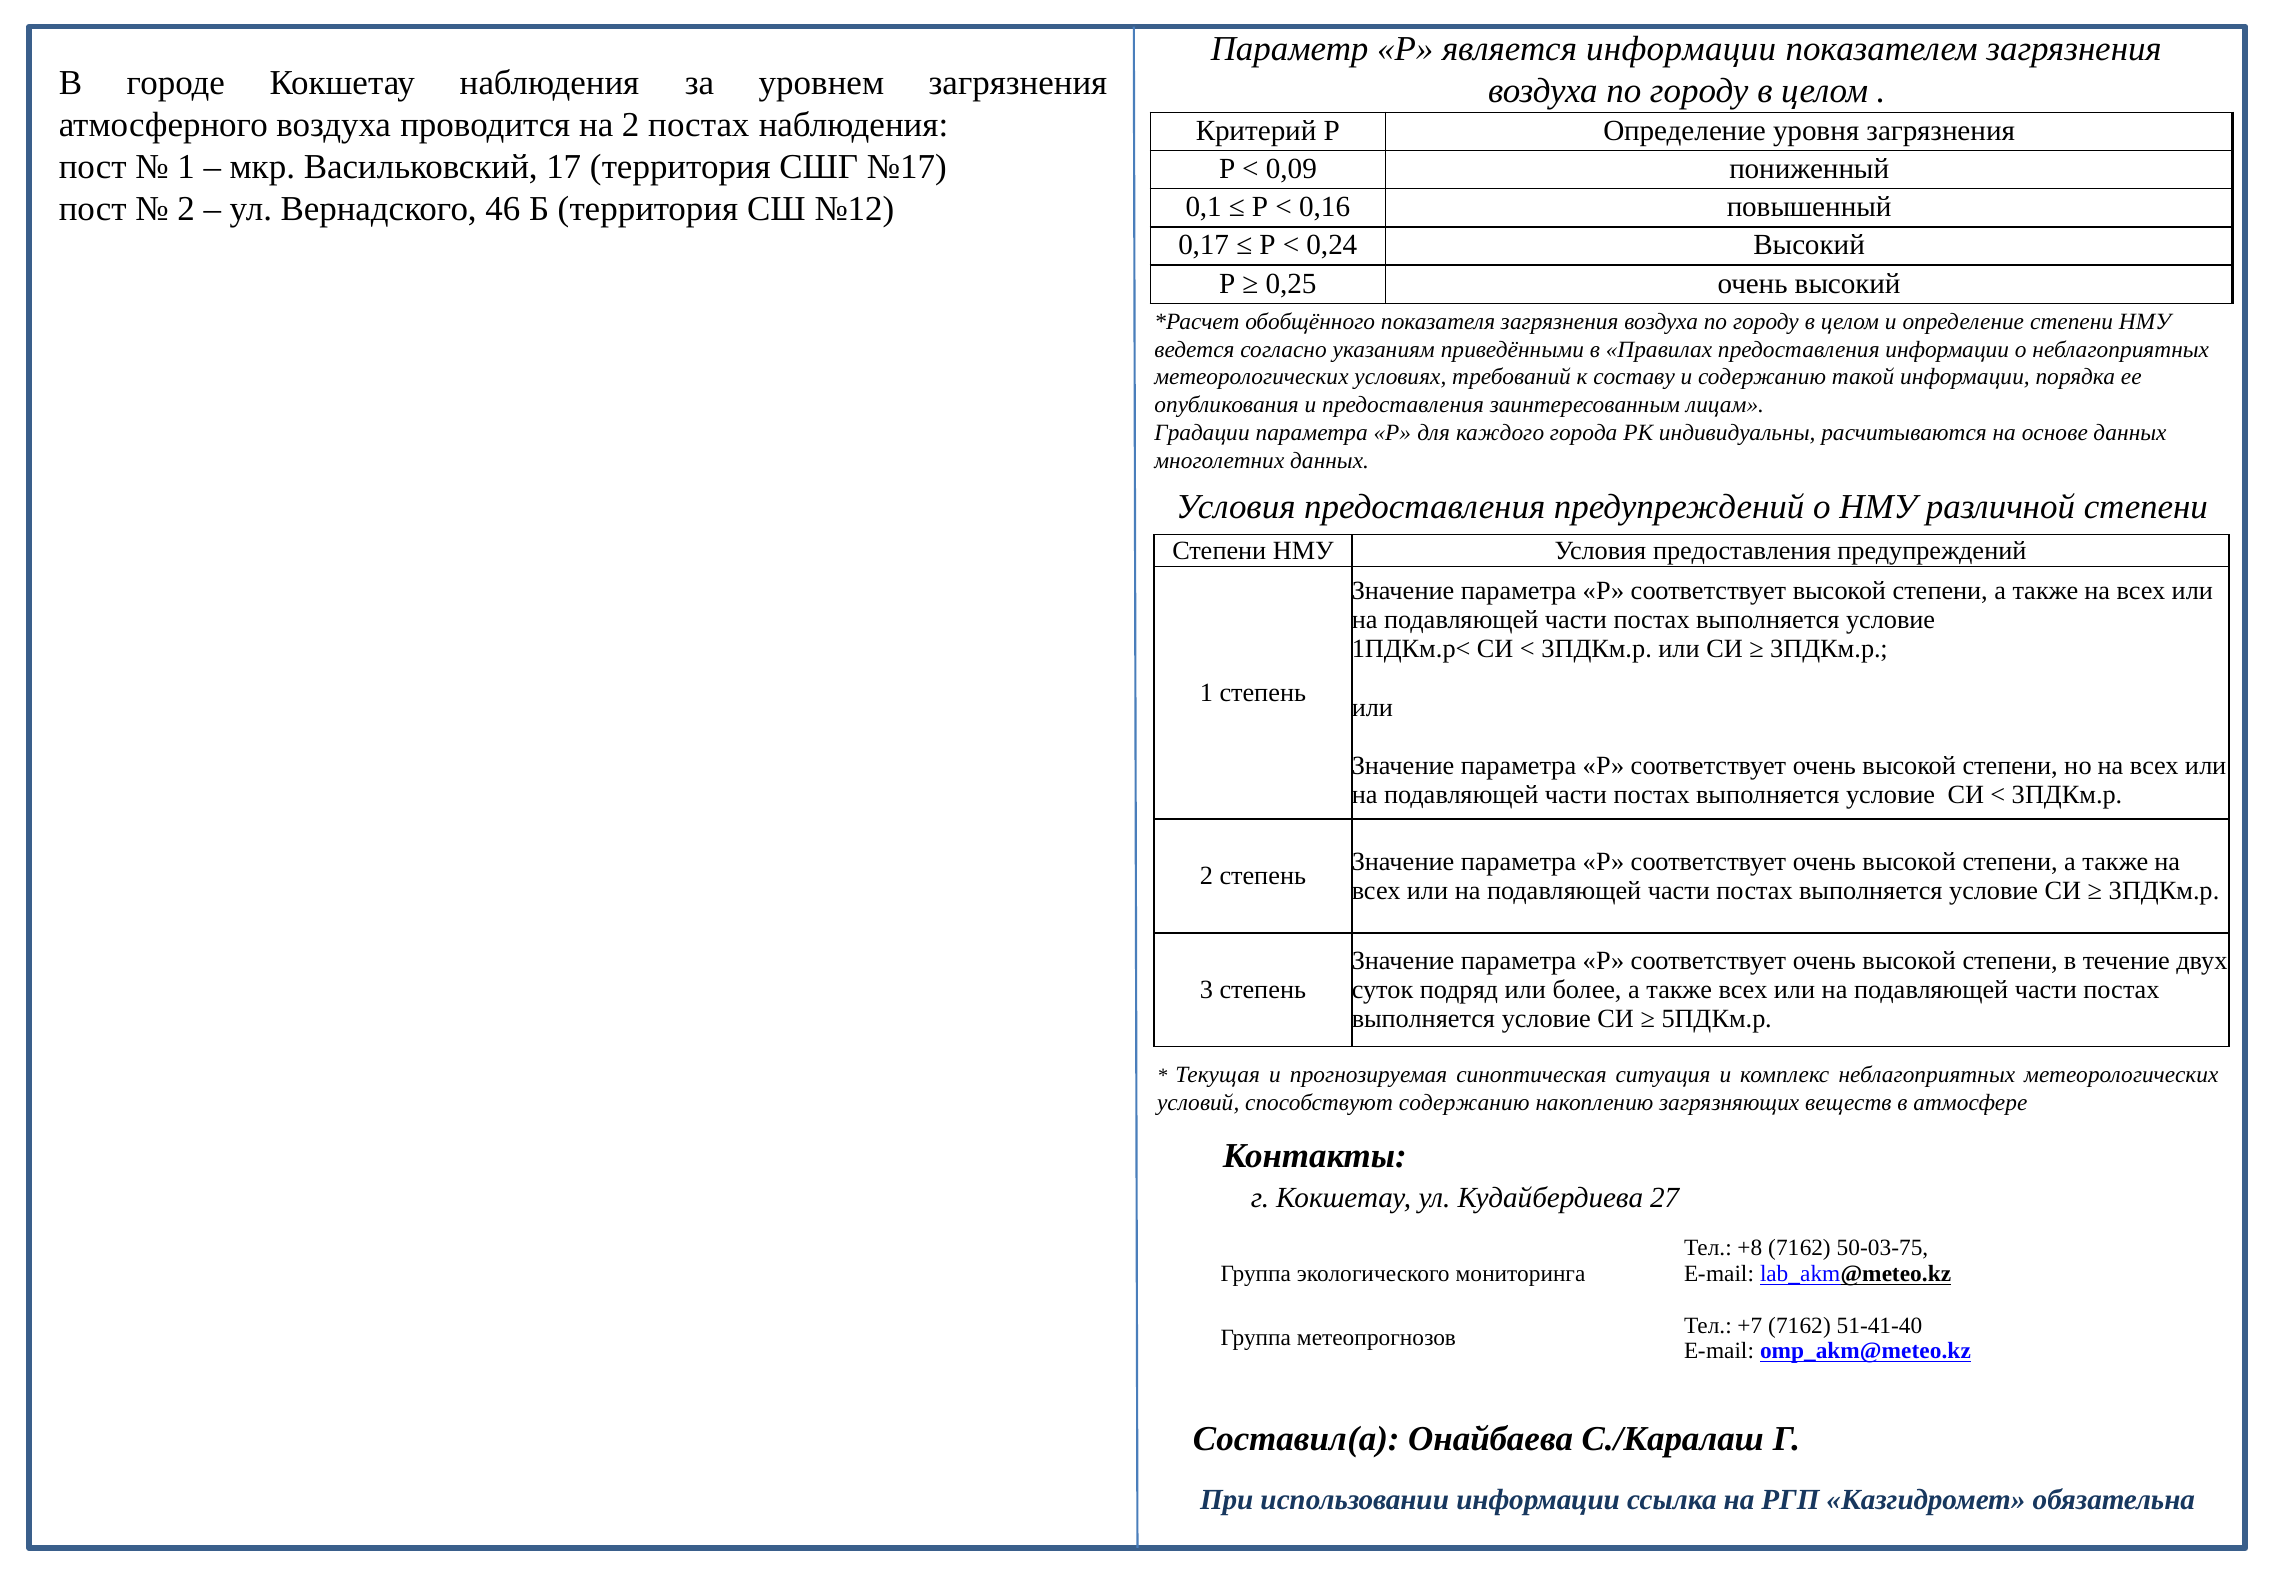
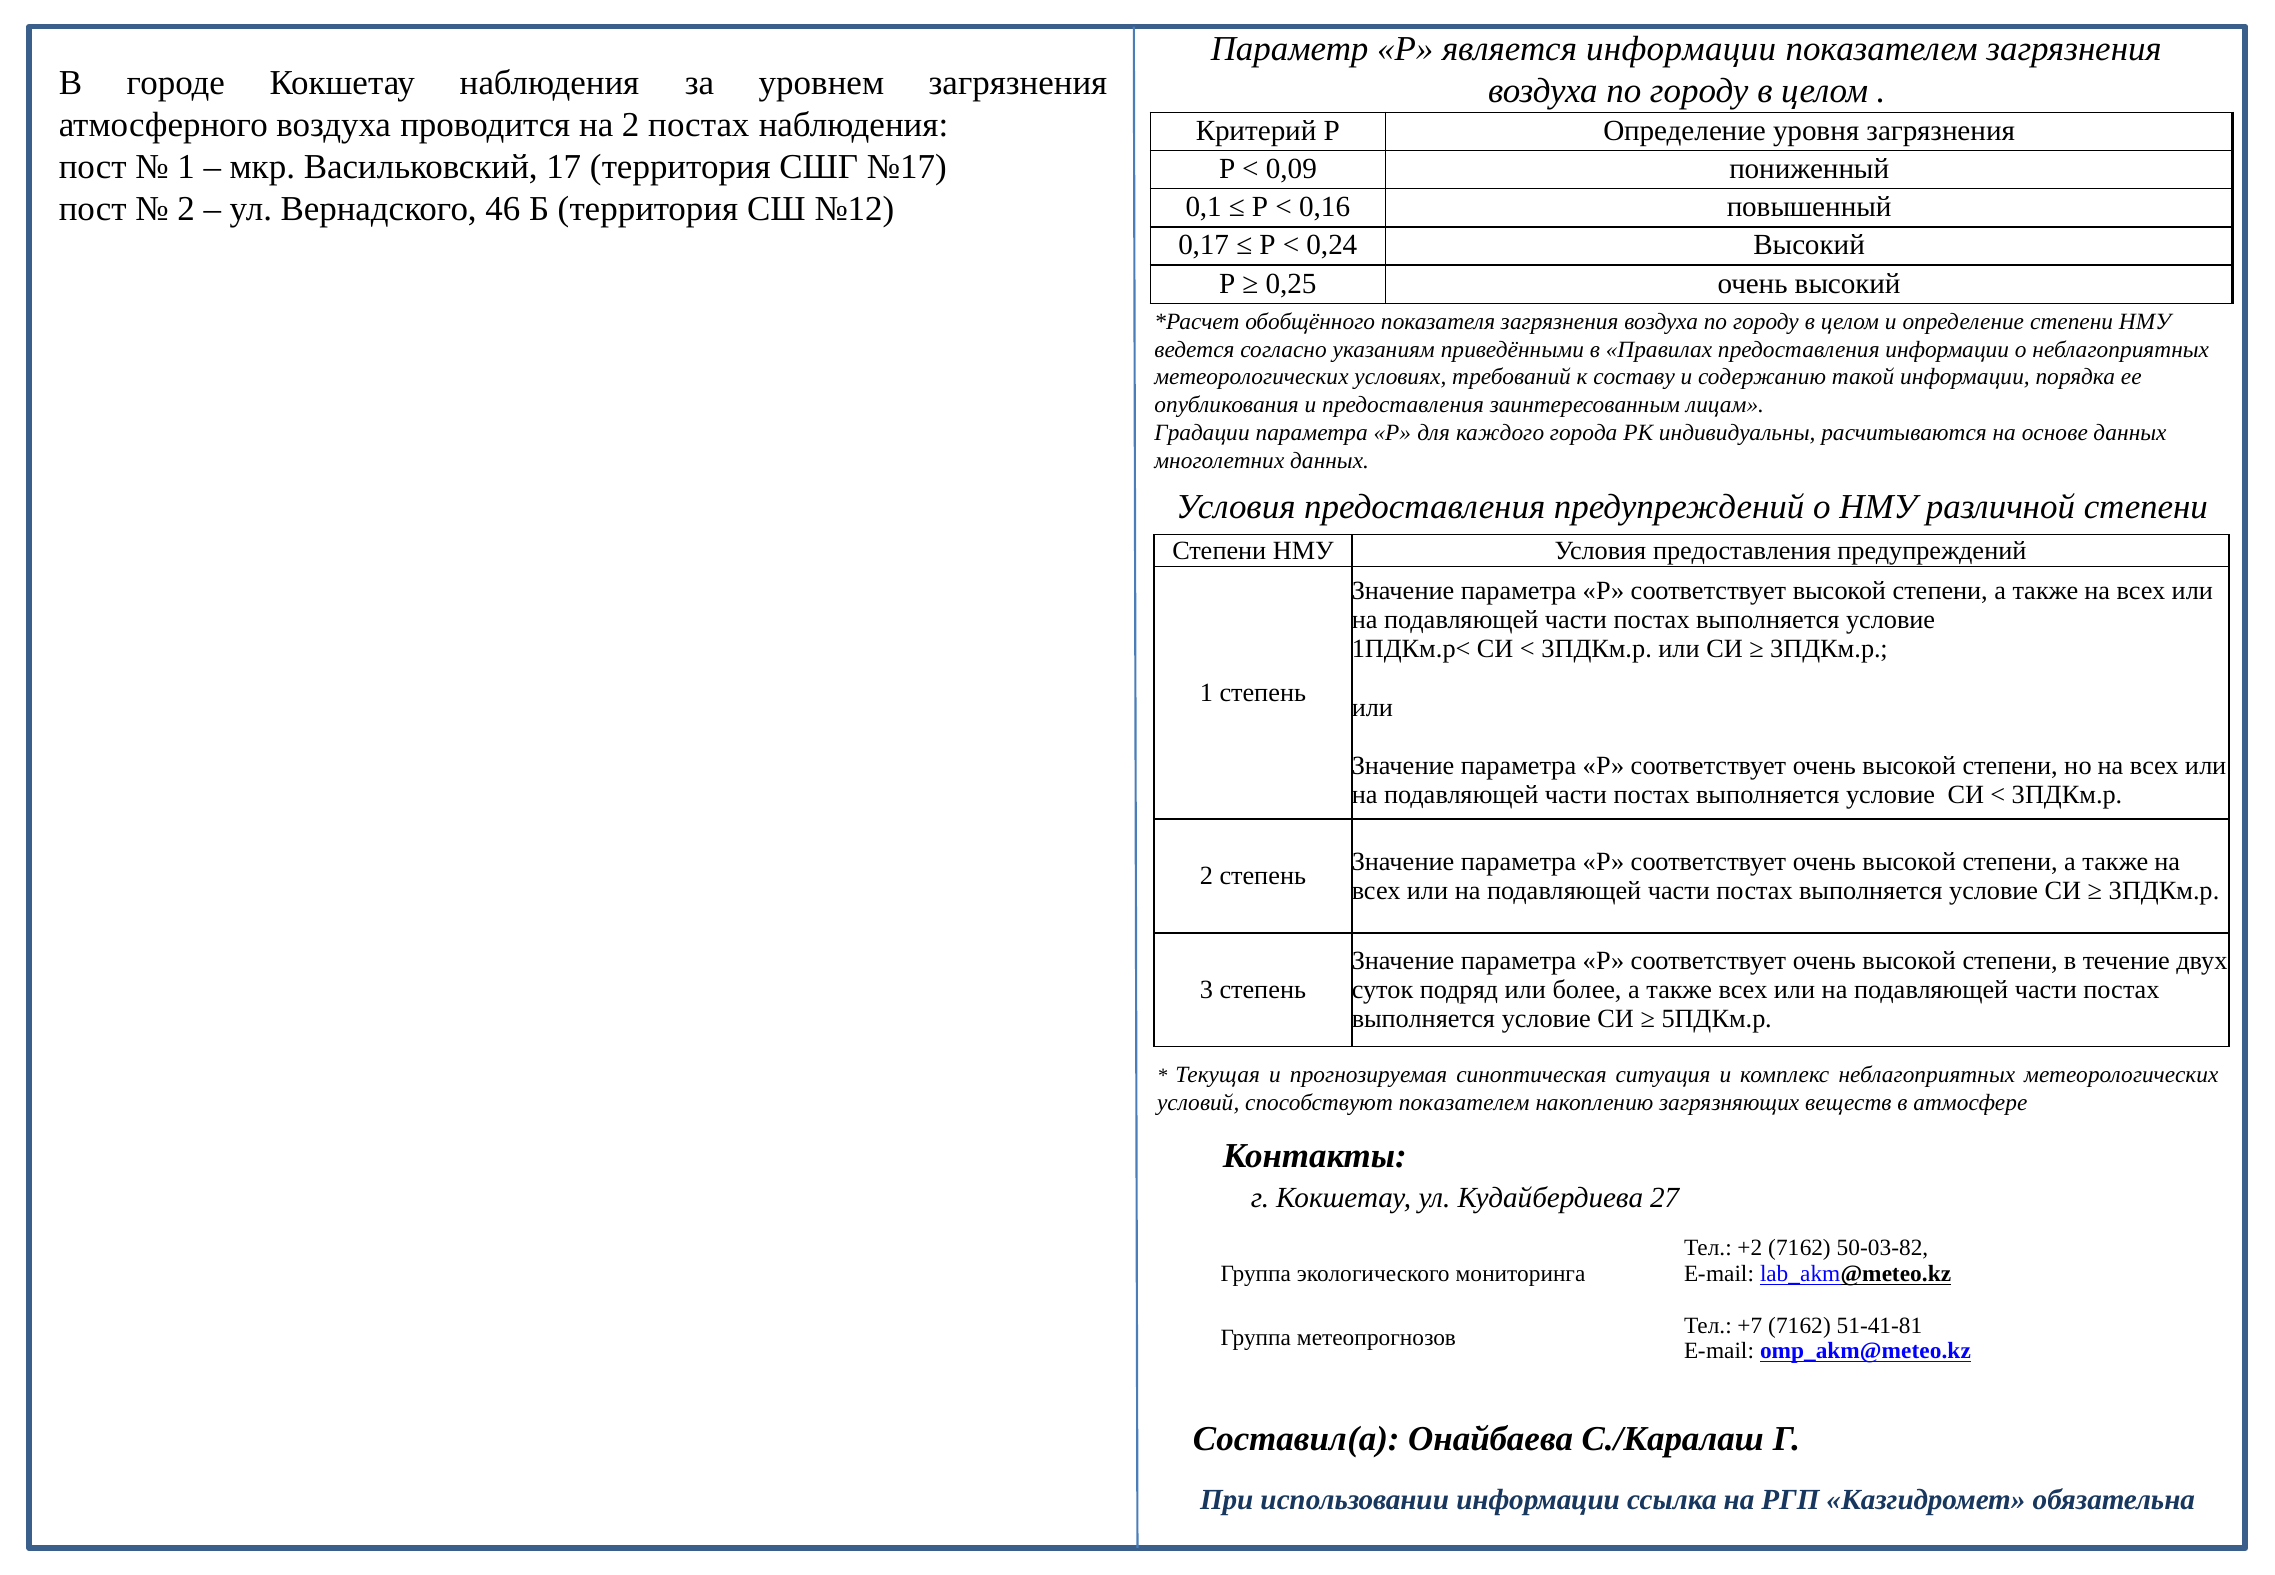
способствуют содержанию: содержанию -> показателем
+8: +8 -> +2
50-03-75: 50-03-75 -> 50-03-82
51-41-40: 51-41-40 -> 51-41-81
